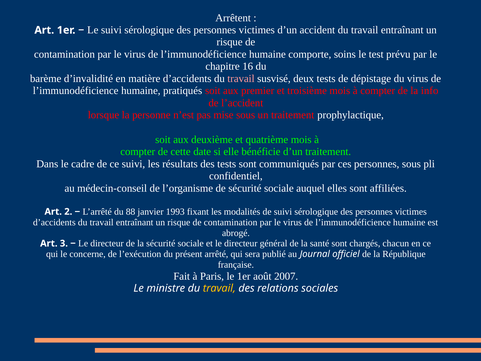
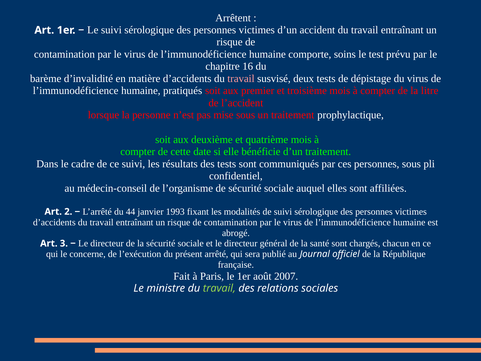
info: info -> litre
88: 88 -> 44
travail at (219, 288) colour: yellow -> light green
